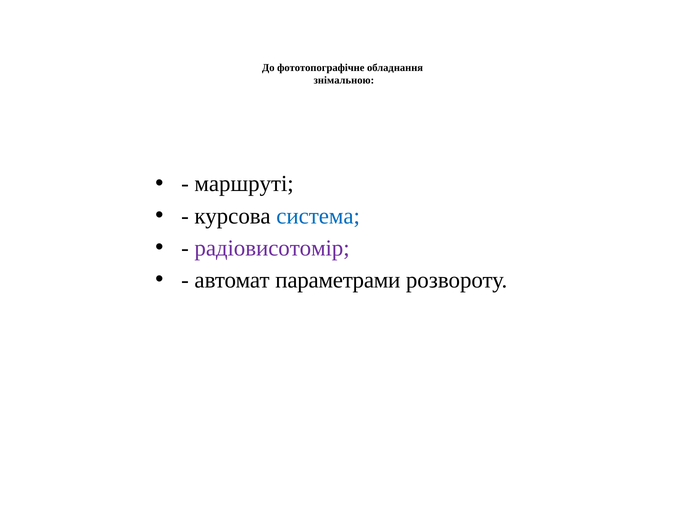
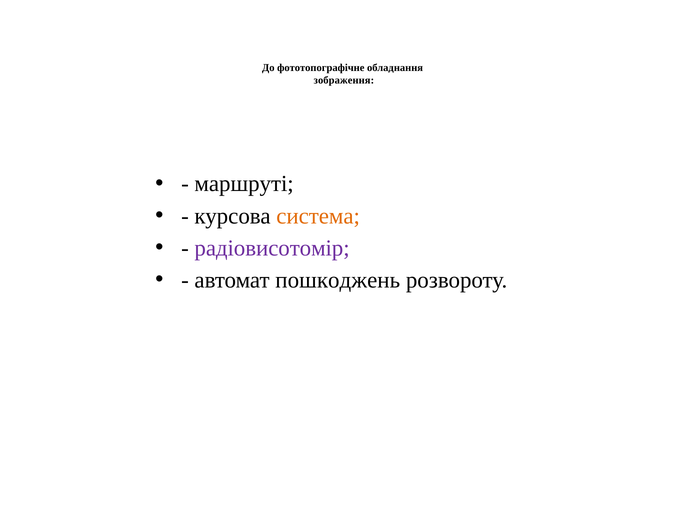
знімальною: знімальною -> зображення
система colour: blue -> orange
параметрами: параметрами -> пошкоджень
